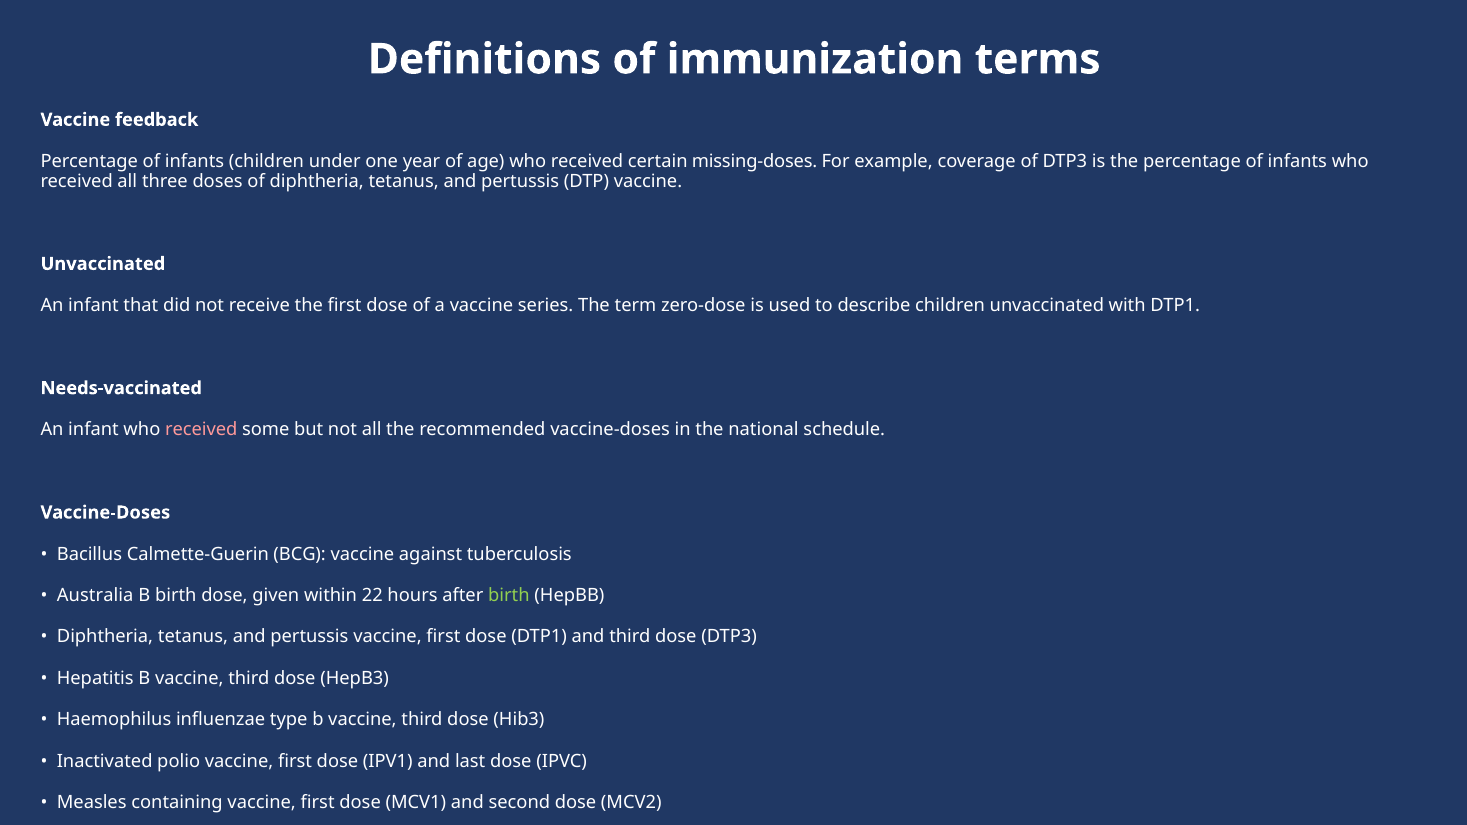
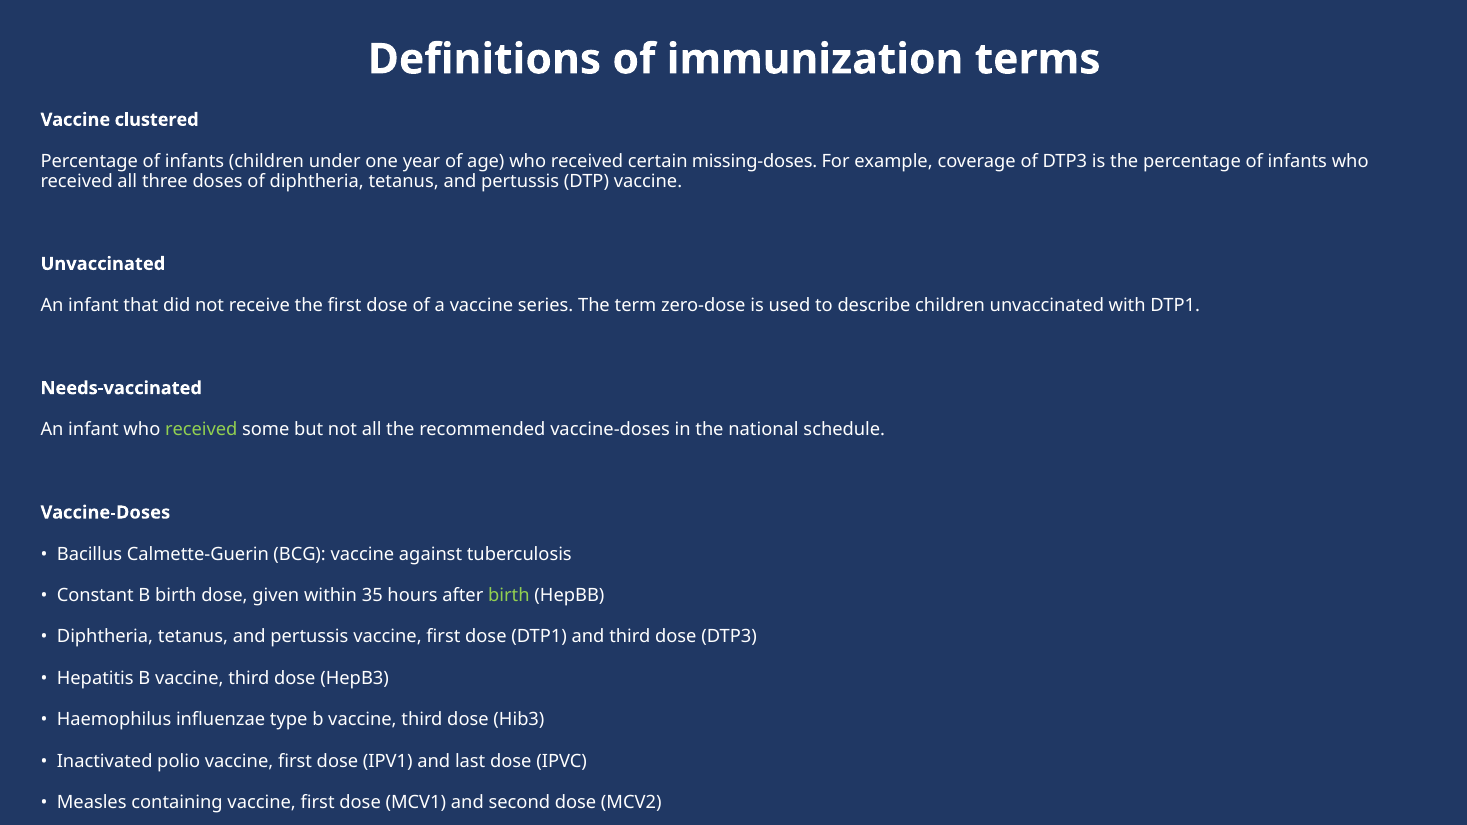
feedback: feedback -> clustered
received at (201, 430) colour: pink -> light green
Australia: Australia -> Constant
22: 22 -> 35
